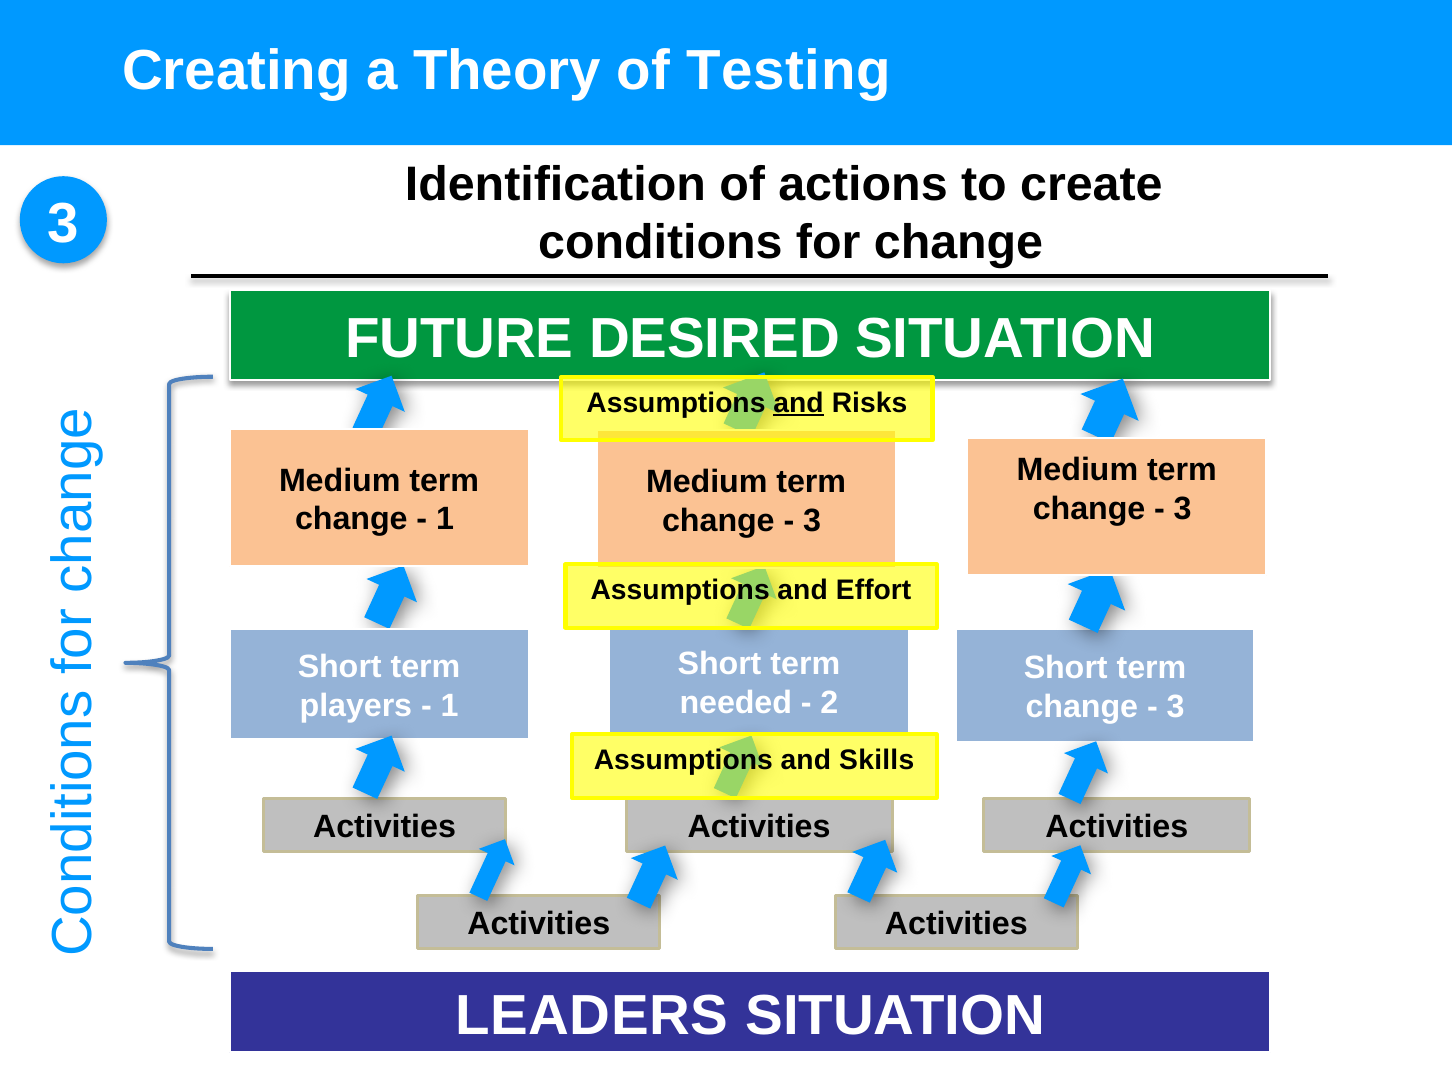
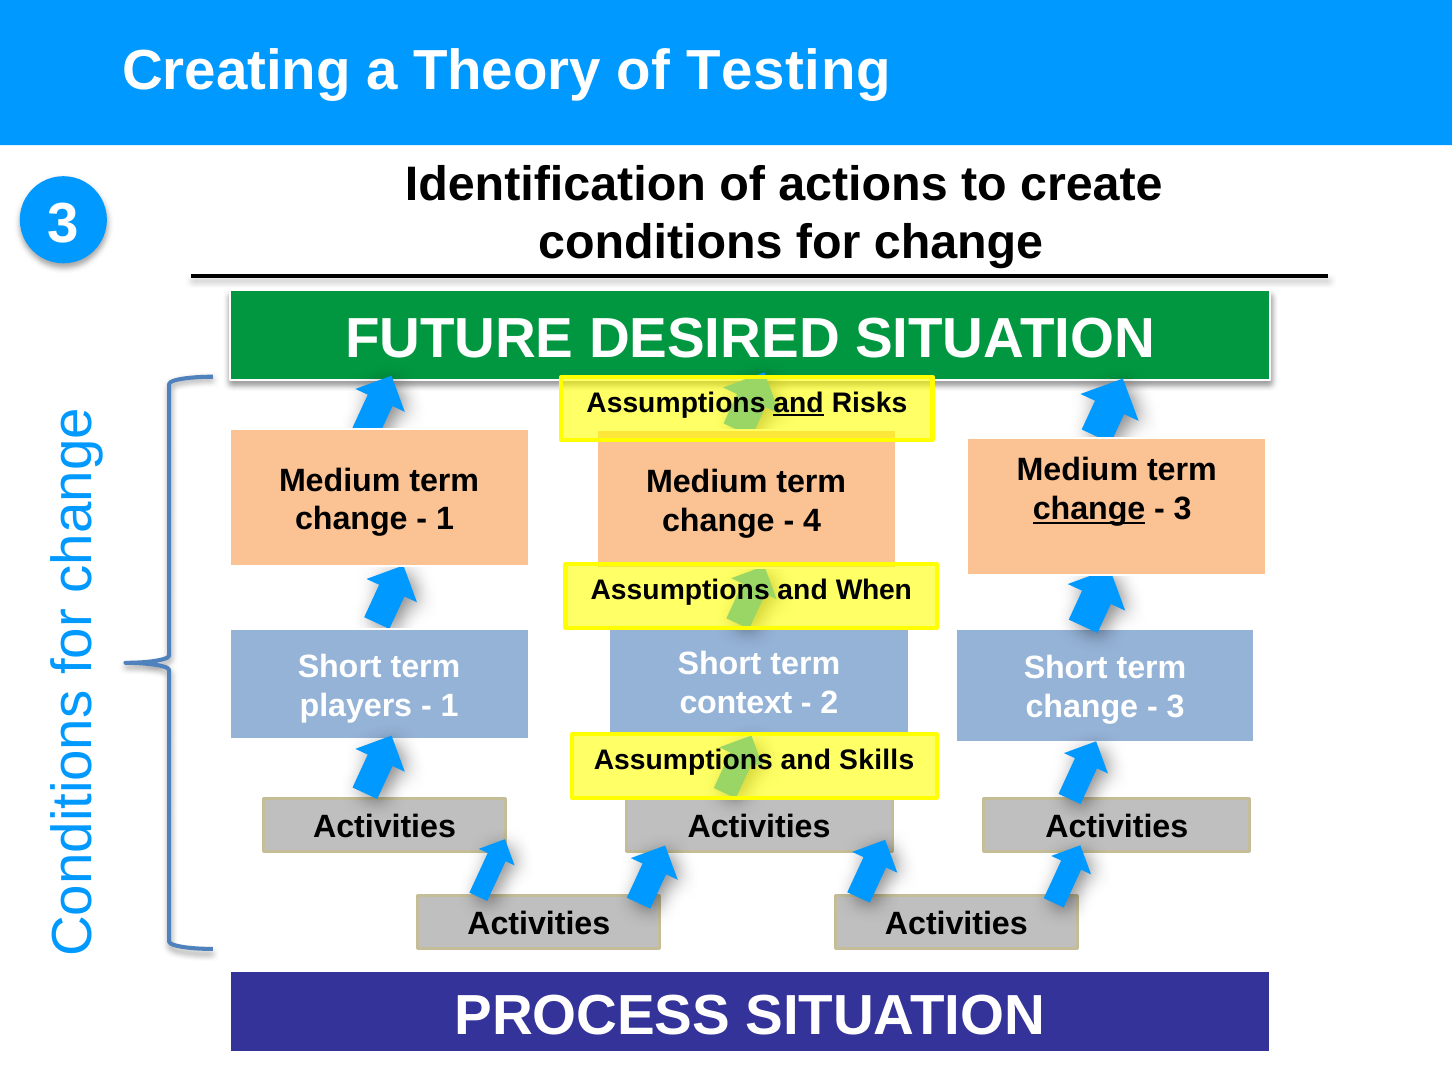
change at (1089, 509) underline: none -> present
3 at (812, 521): 3 -> 4
Effort: Effort -> When
needed: needed -> context
LEADERS: LEADERS -> PROCESS
